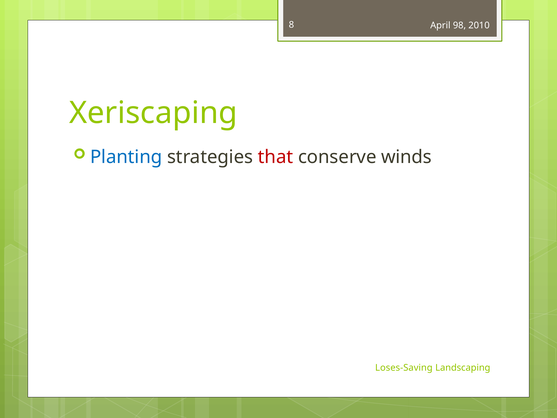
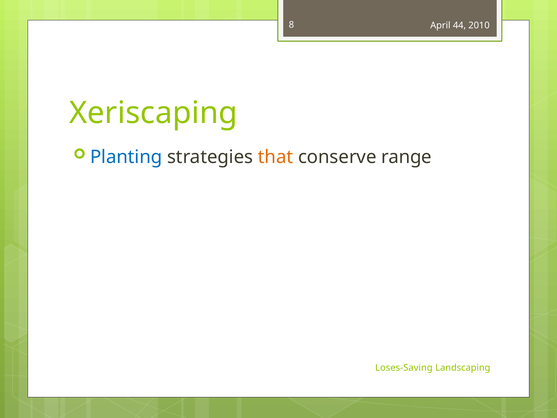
98: 98 -> 44
that colour: red -> orange
winds: winds -> range
